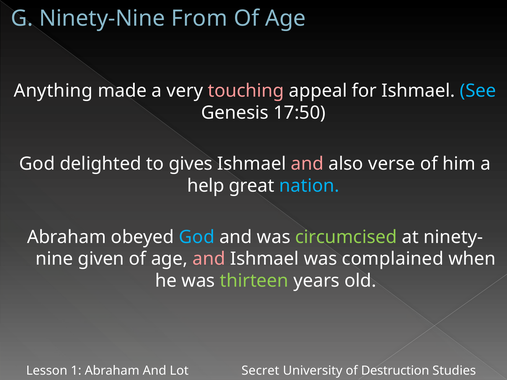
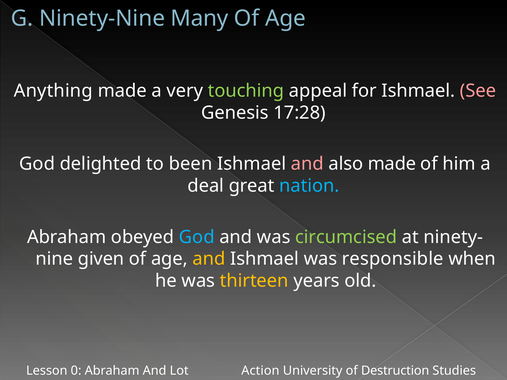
From: From -> Many
touching colour: pink -> light green
See colour: light blue -> pink
17:50: 17:50 -> 17:28
gives: gives -> been
also verse: verse -> made
help: help -> deal
and at (209, 259) colour: pink -> yellow
complained: complained -> responsible
thirteen colour: light green -> yellow
1: 1 -> 0
Secret: Secret -> Action
